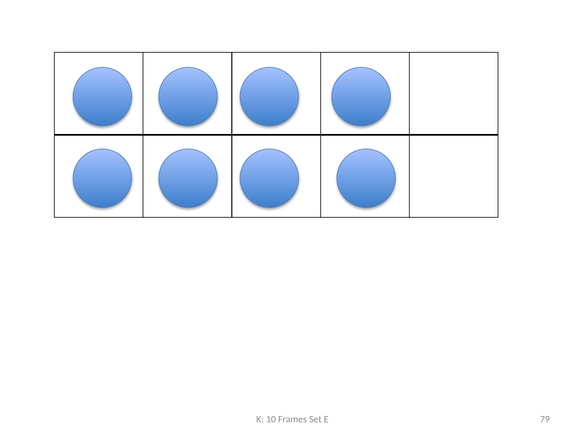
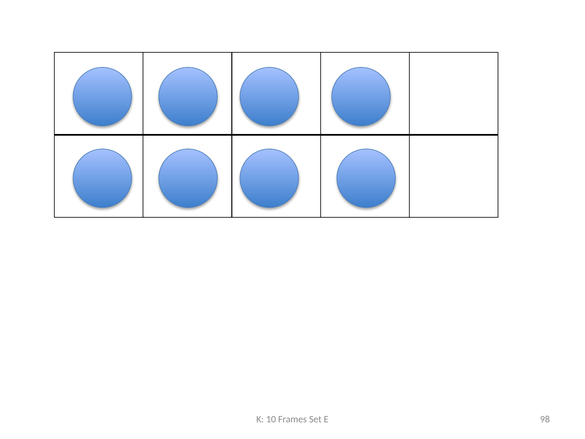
79: 79 -> 98
